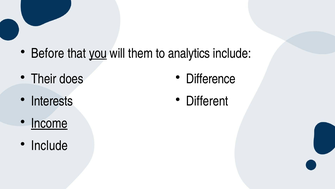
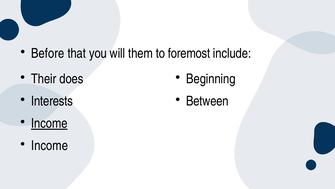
you underline: present -> none
analytics: analytics -> foremost
Difference: Difference -> Beginning
Different: Different -> Between
Include at (50, 145): Include -> Income
